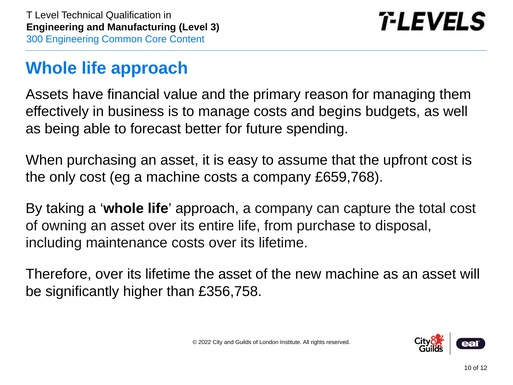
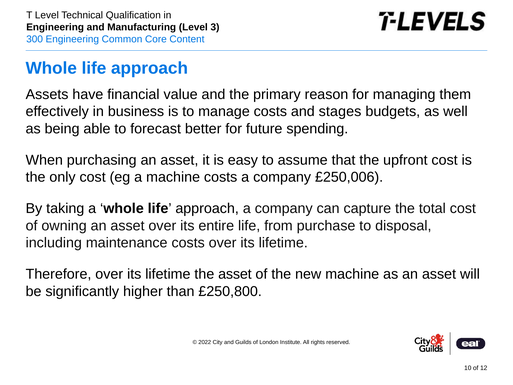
begins: begins -> stages
£659,768: £659,768 -> £250,006
£356,758: £356,758 -> £250,800
